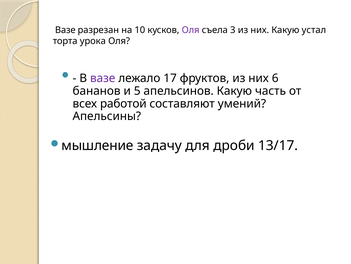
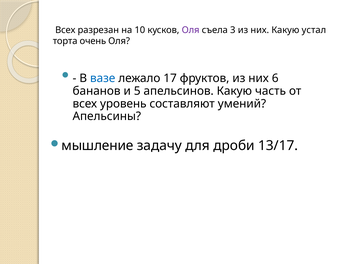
Вазе at (65, 30): Вазе -> Всех
урока: урока -> очень
вазе at (103, 78) colour: purple -> blue
работой: работой -> уровень
